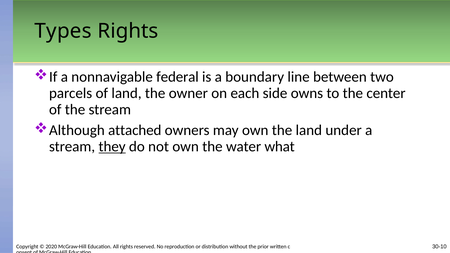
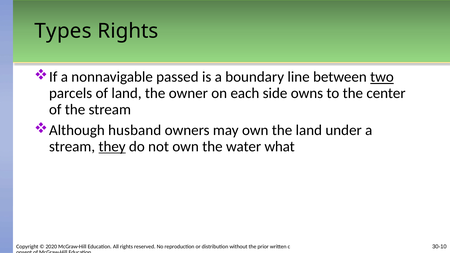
federal: federal -> passed
two underline: none -> present
attached: attached -> husband
